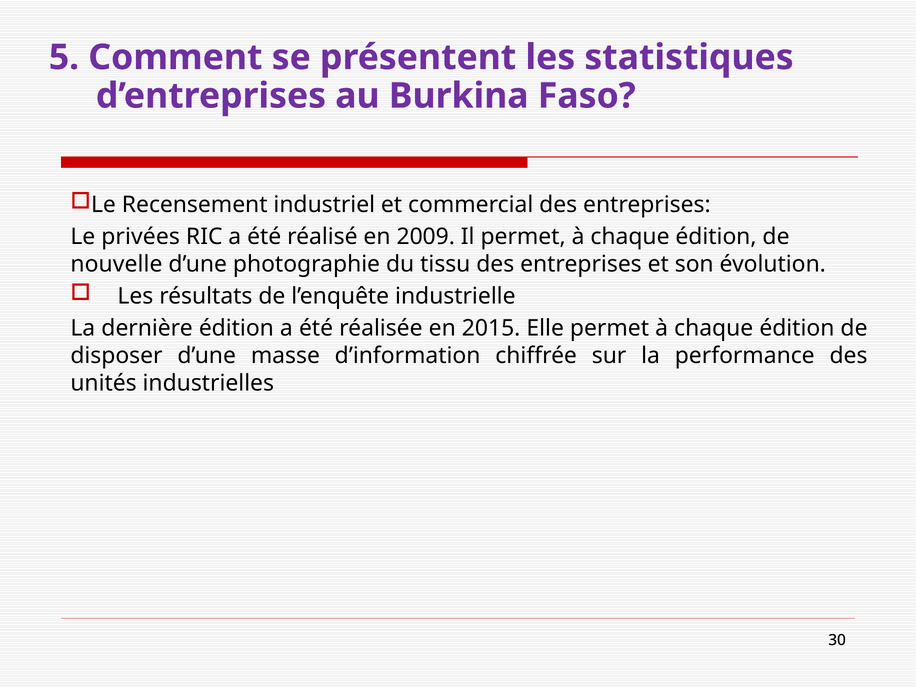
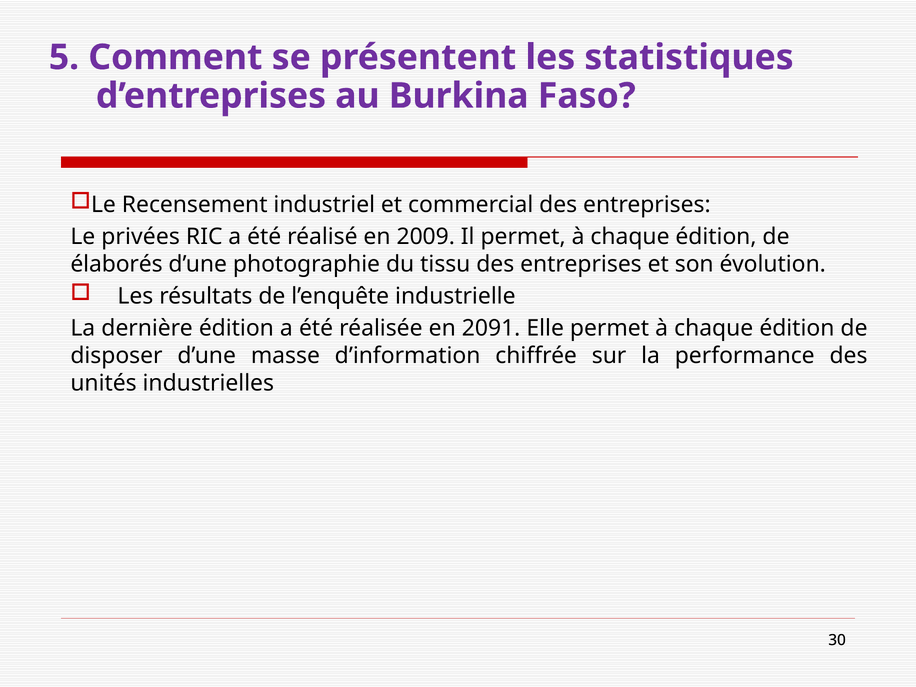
nouvelle: nouvelle -> élaborés
2015: 2015 -> 2091
